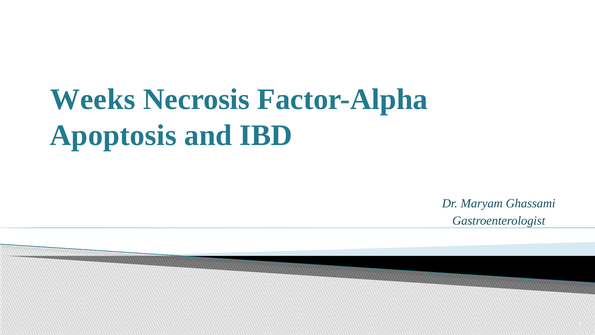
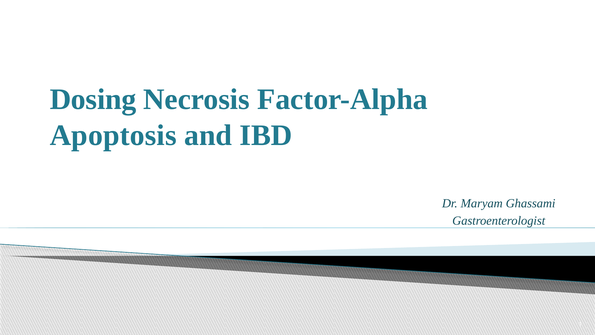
Weeks: Weeks -> Dosing
